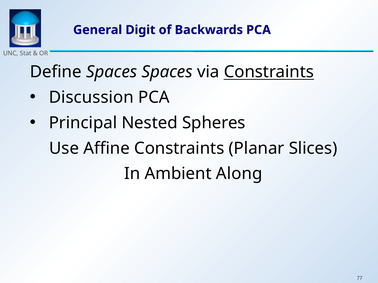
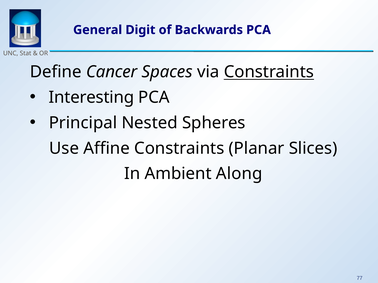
Define Spaces: Spaces -> Cancer
Discussion: Discussion -> Interesting
